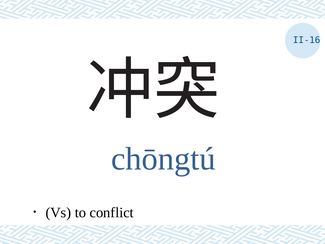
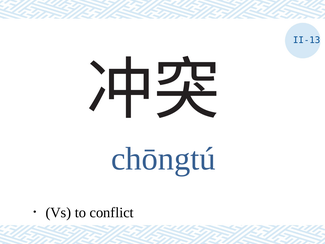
II-16: II-16 -> II-13
